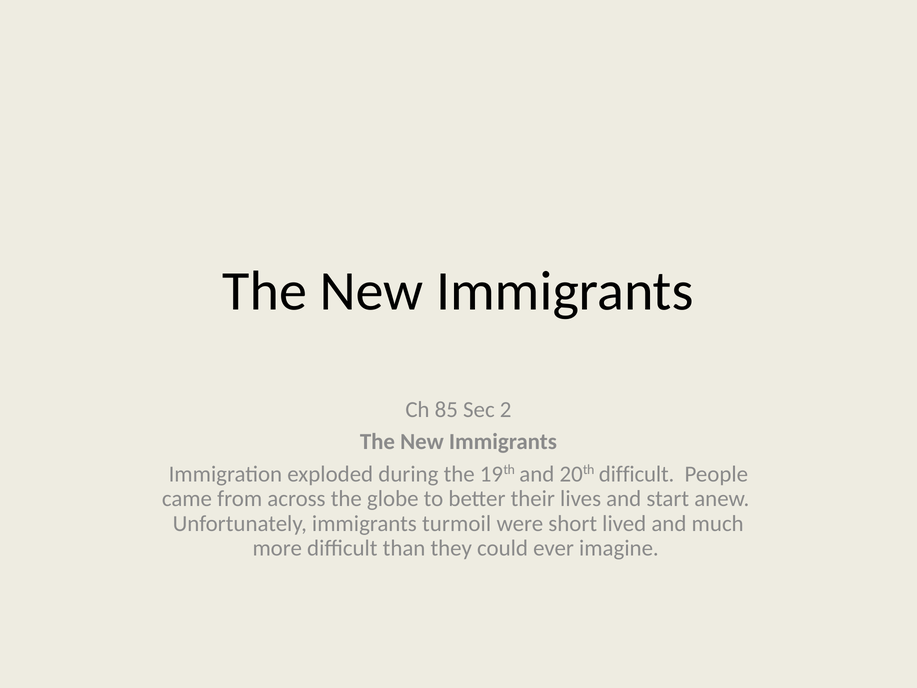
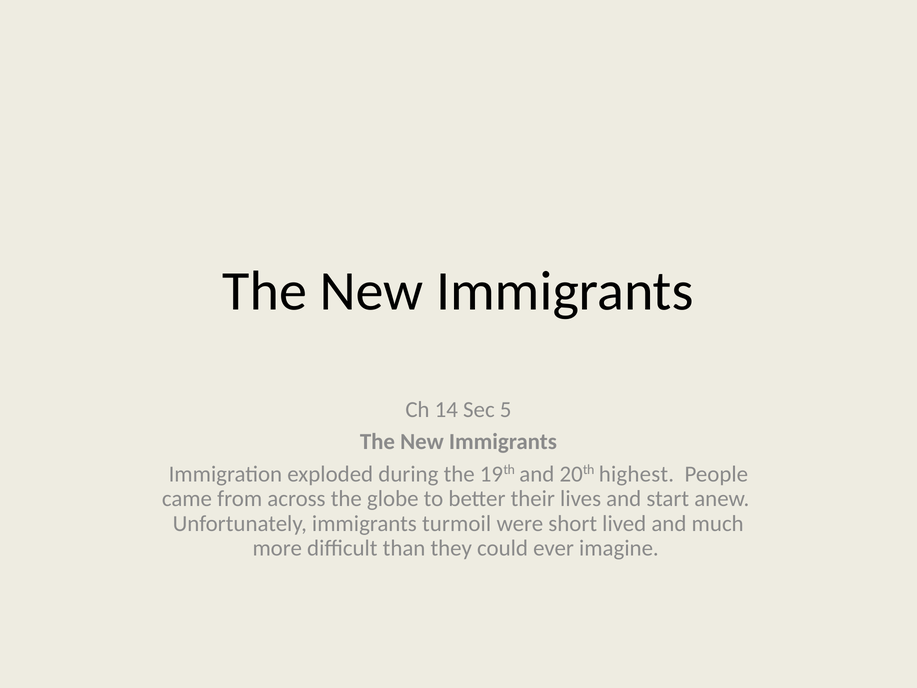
85: 85 -> 14
2: 2 -> 5
20th difficult: difficult -> highest
